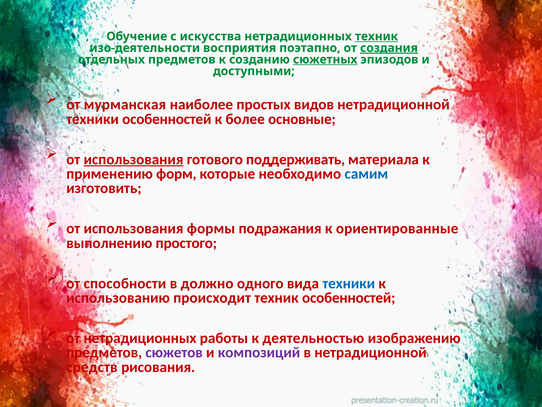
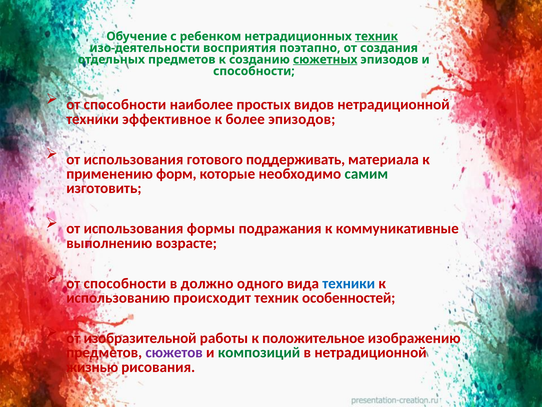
искусства: искусства -> ребенком
создания underline: present -> none
доступными at (254, 71): доступными -> способности
мурманская at (125, 104): мурманская -> способности
техники особенностей: особенностей -> эффективное
более основные: основные -> эпизодов
использования at (133, 159) underline: present -> none
самим colour: blue -> green
ориентированные: ориентированные -> коммуникативные
простого: простого -> возрасте
от нетрадиционных: нетрадиционных -> изобразительной
деятельностью: деятельностью -> положительное
композиций colour: purple -> green
средств: средств -> жизнью
